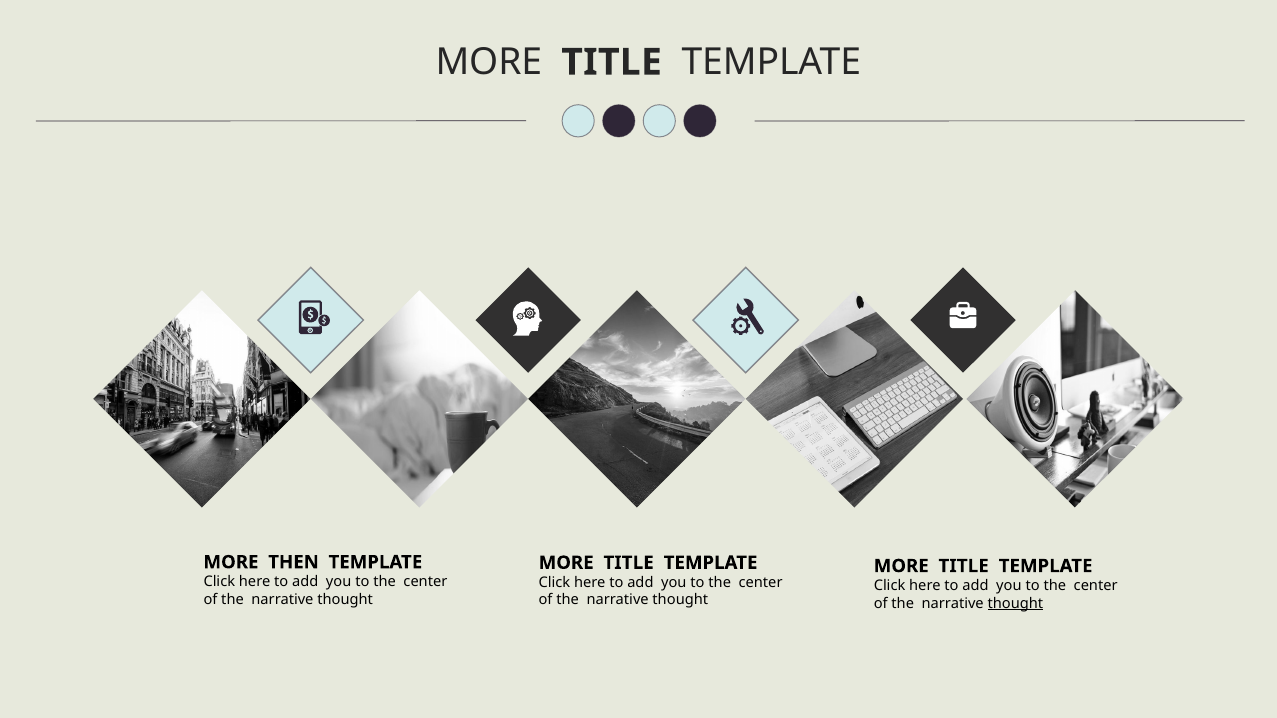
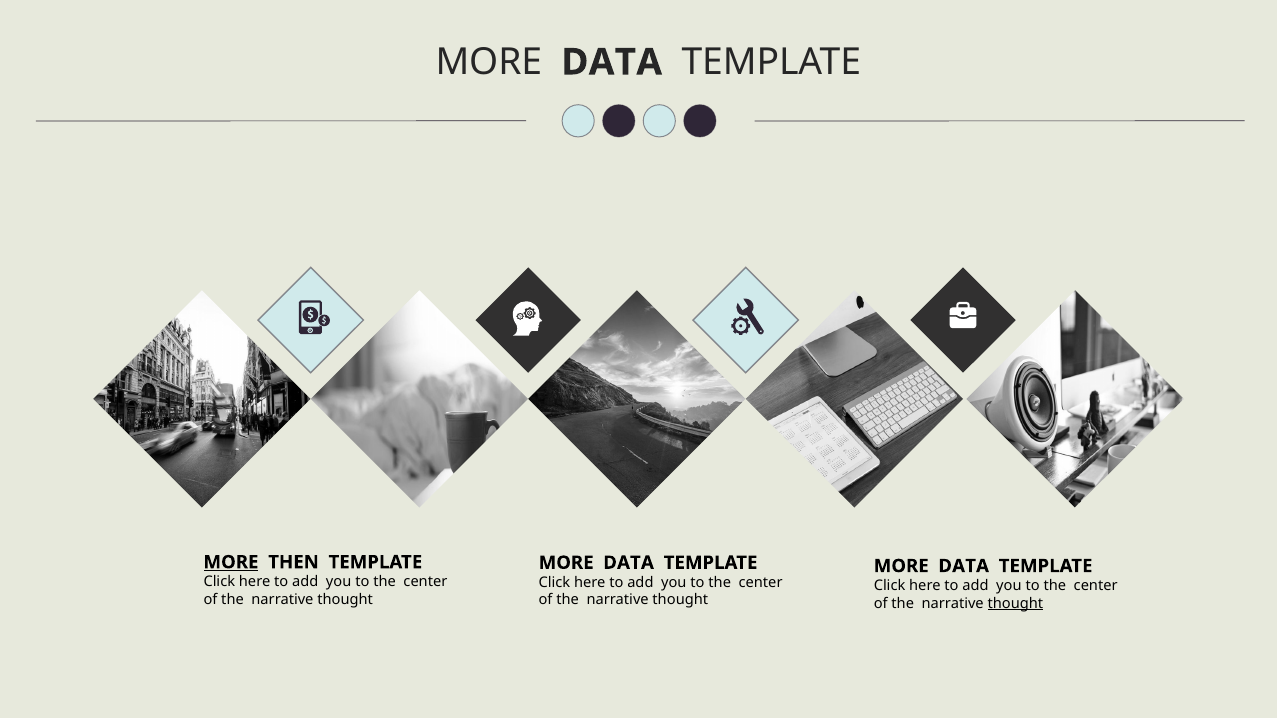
TITLE at (612, 62): TITLE -> DATA
MORE at (231, 562) underline: none -> present
TITLE at (629, 563): TITLE -> DATA
TITLE at (964, 566): TITLE -> DATA
